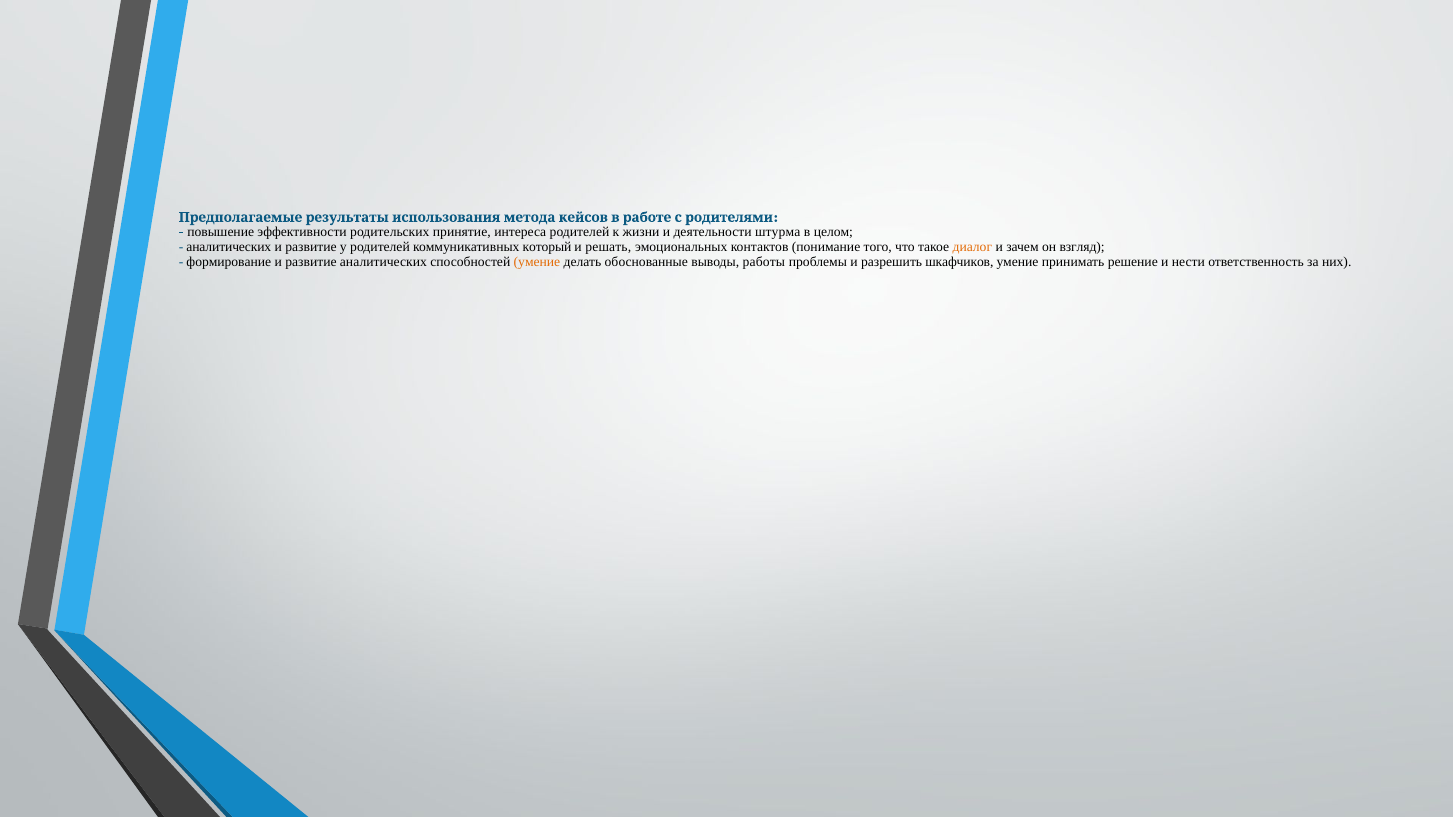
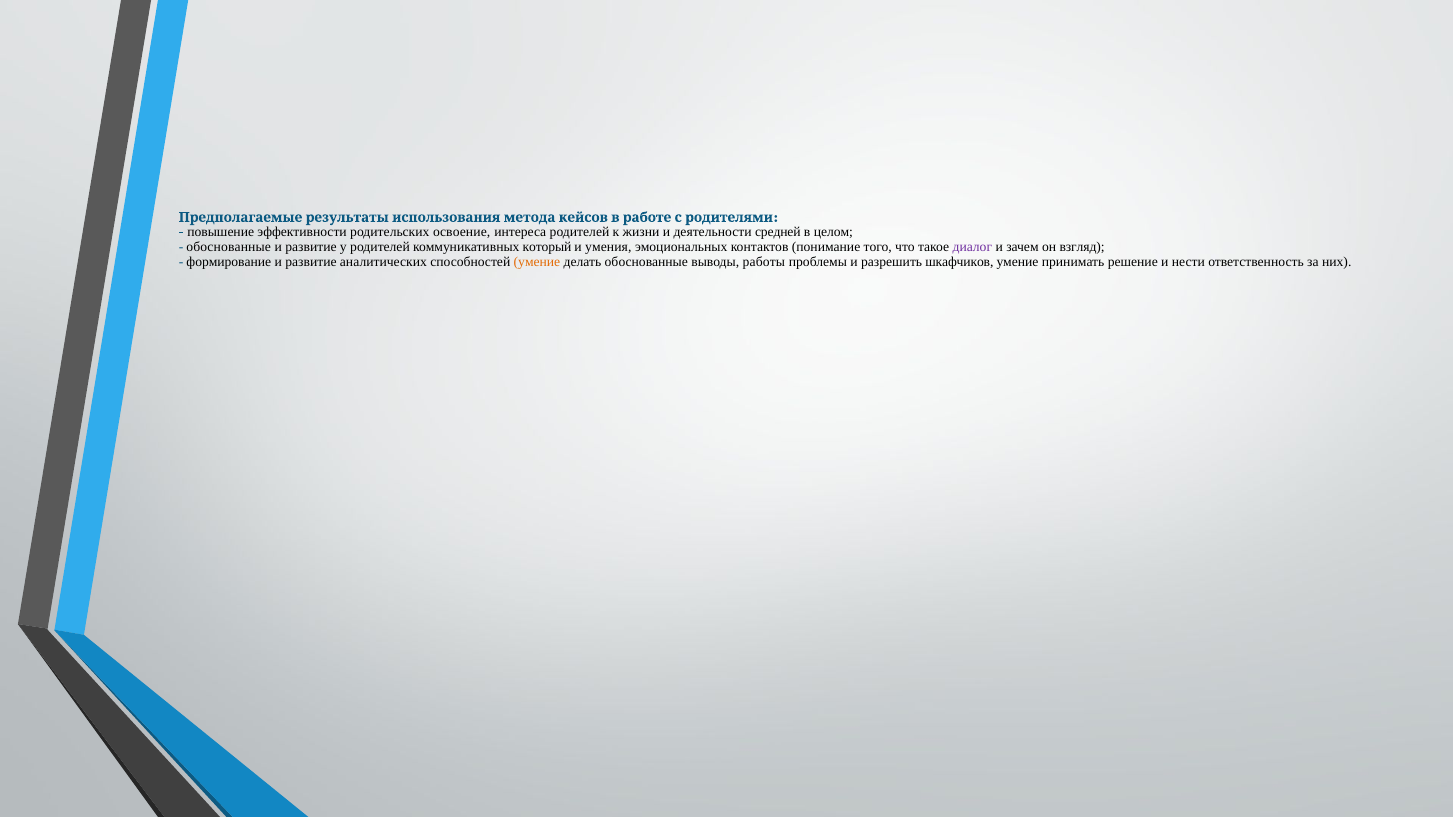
принятие: принятие -> освоение
штурма: штурма -> средней
аналитических at (229, 247): аналитических -> обоснованные
решать: решать -> умения
диалог colour: orange -> purple
